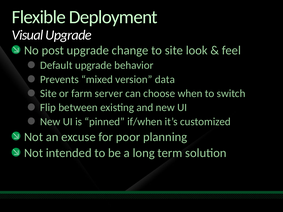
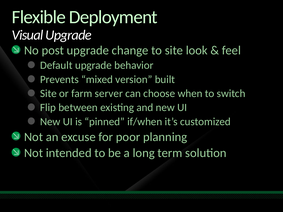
data: data -> built
